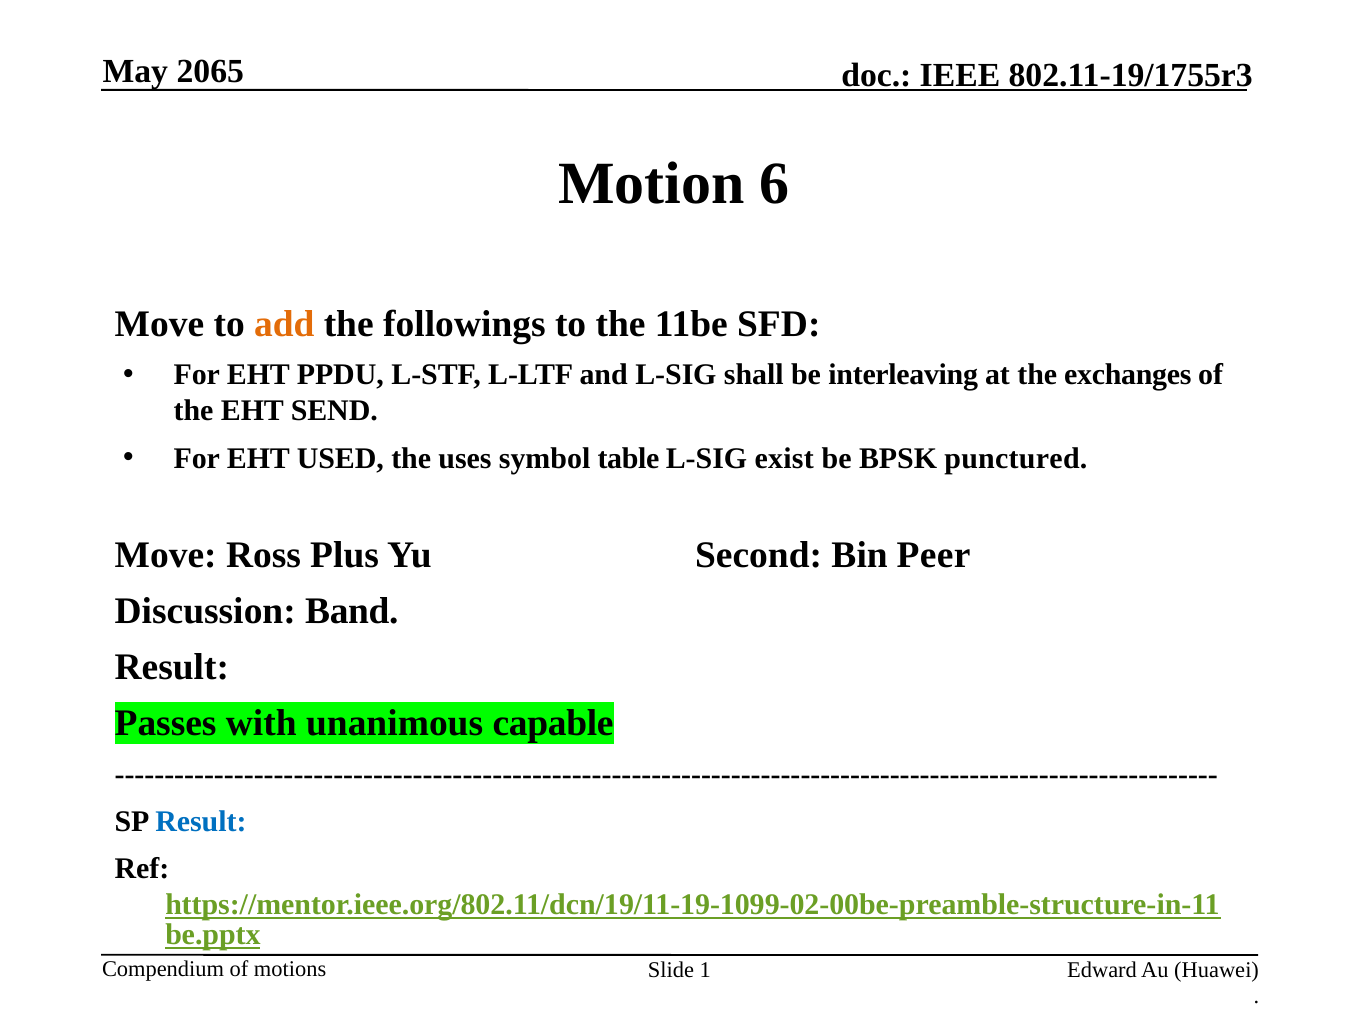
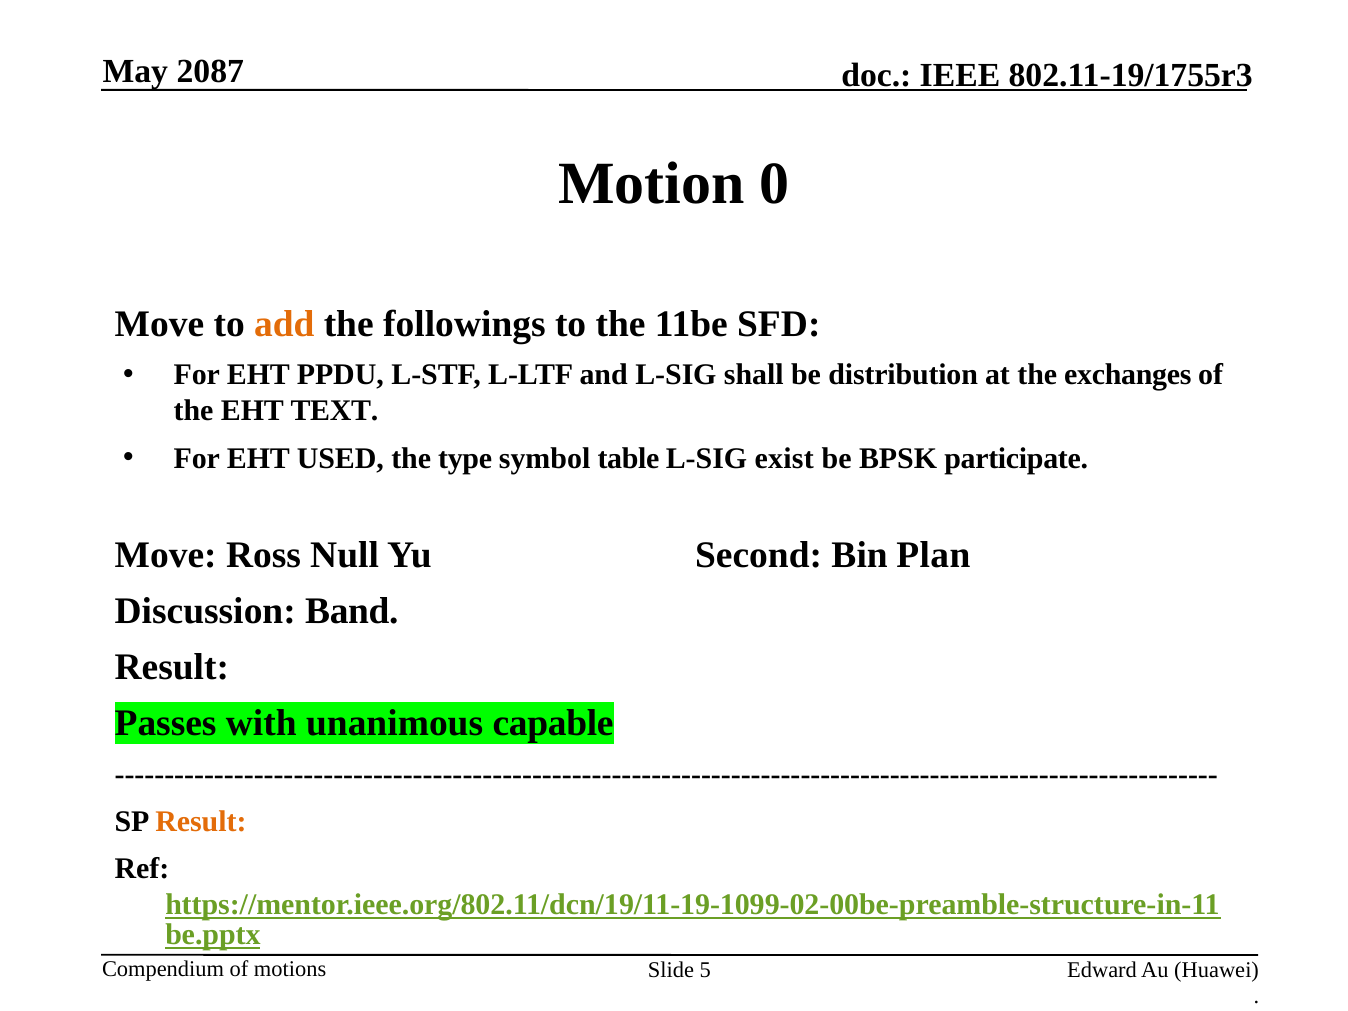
2065: 2065 -> 2087
6: 6 -> 0
interleaving: interleaving -> distribution
SEND: SEND -> TEXT
uses: uses -> type
punctured: punctured -> participate
Plus: Plus -> Null
Peer: Peer -> Plan
Result at (201, 822) colour: blue -> orange
1: 1 -> 5
